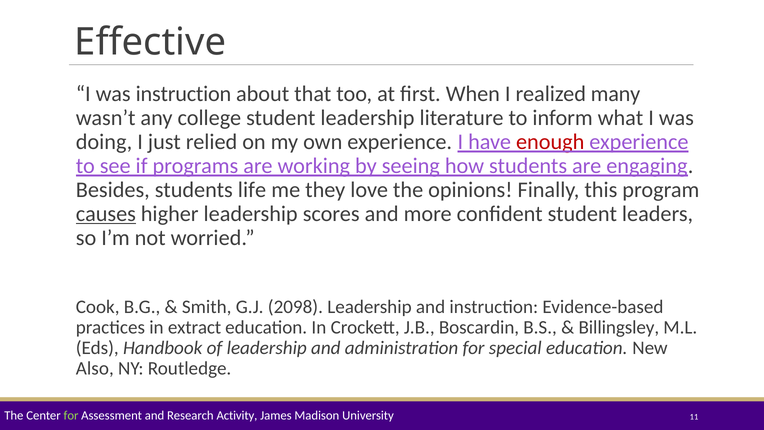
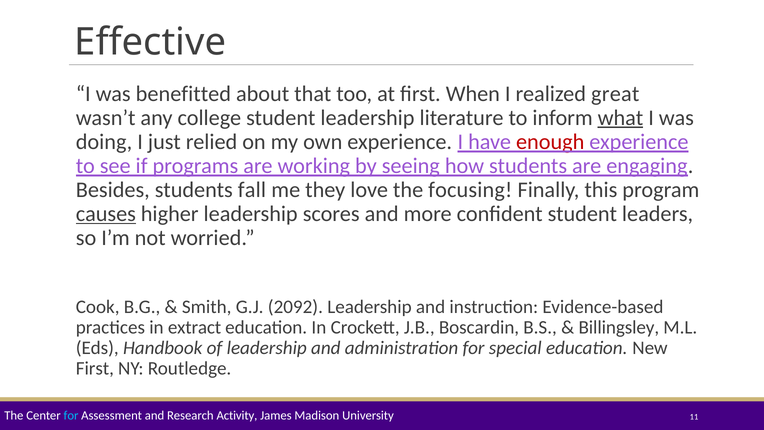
was instruction: instruction -> benefitted
many: many -> great
what underline: none -> present
life: life -> fall
opinions: opinions -> focusing
2098: 2098 -> 2092
Also at (95, 368): Also -> First
for at (71, 415) colour: light green -> light blue
